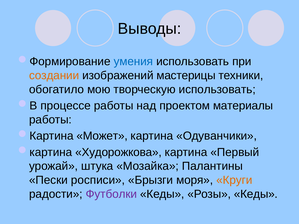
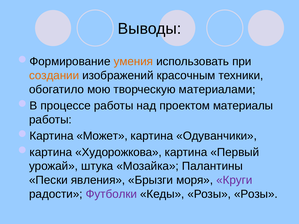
умения colour: blue -> orange
мастерицы: мастерицы -> красочным
творческую использовать: использовать -> материалами
росписи: росписи -> явления
Круги colour: orange -> purple
Розы Кеды: Кеды -> Розы
